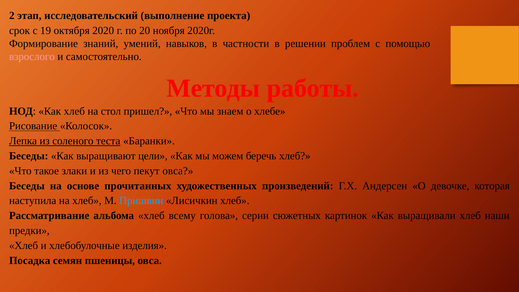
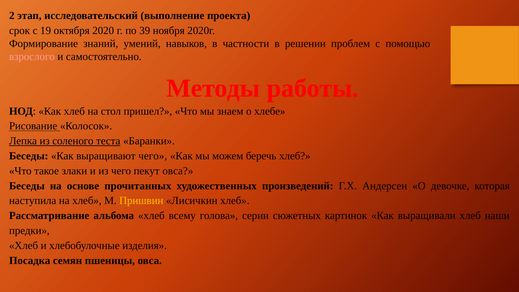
20: 20 -> 39
выращивают цели: цели -> чего
Пришвин colour: light blue -> yellow
